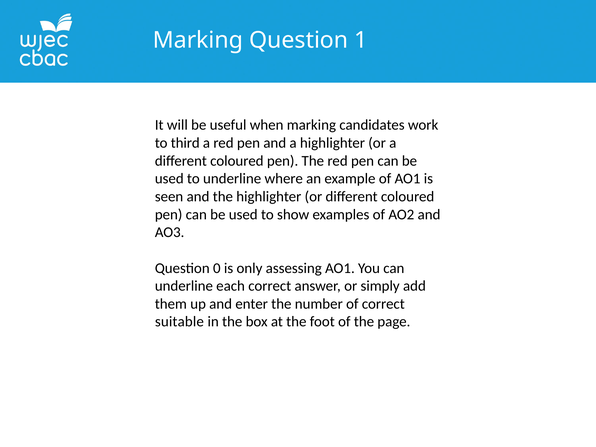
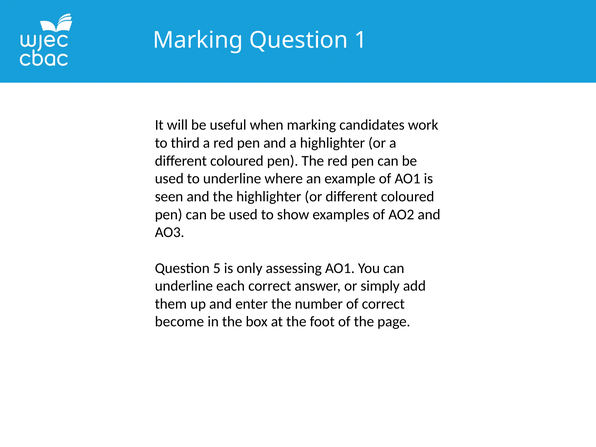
0: 0 -> 5
suitable: suitable -> become
